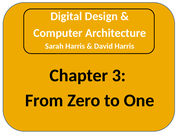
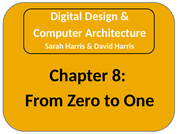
3: 3 -> 8
